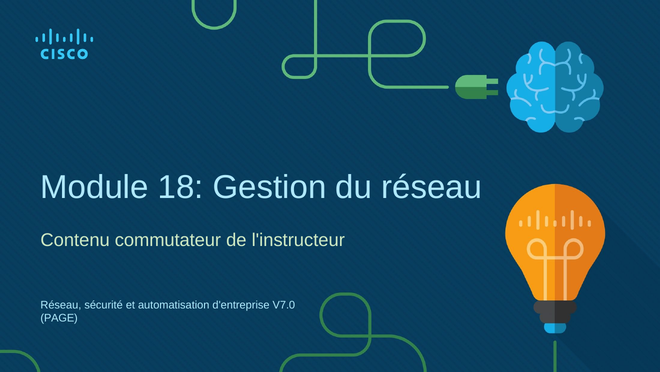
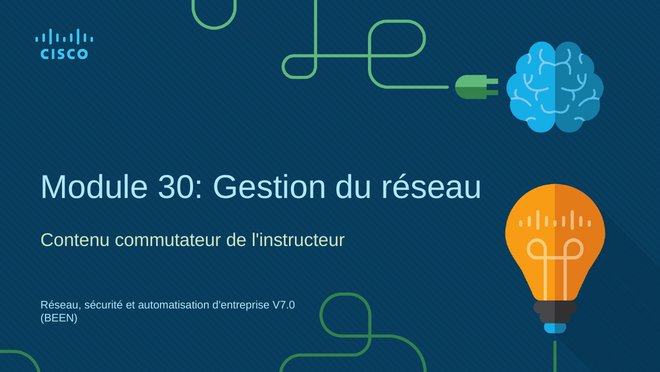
18: 18 -> 30
PAGE: PAGE -> BEEN
